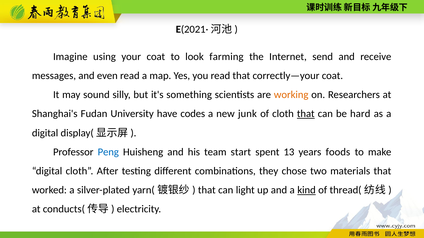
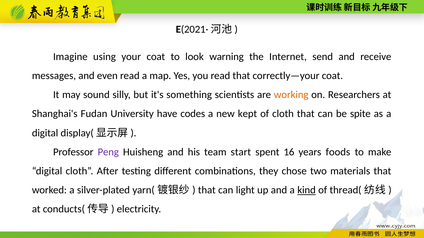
farming: farming -> warning
junk: junk -> kept
that at (306, 114) underline: present -> none
hard: hard -> spite
Peng colour: blue -> purple
13: 13 -> 16
